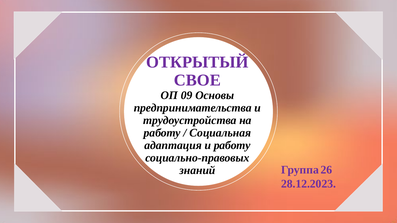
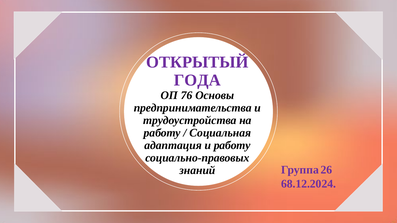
СВОЕ: СВОЕ -> ГОДА
09: 09 -> 76
28.12.2023: 28.12.2023 -> 68.12.2024
